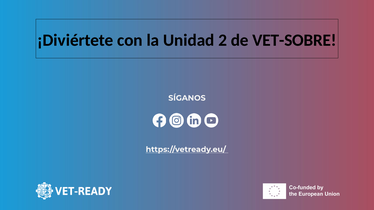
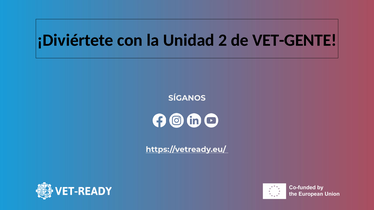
VET-SOBRE: VET-SOBRE -> VET-GENTE
